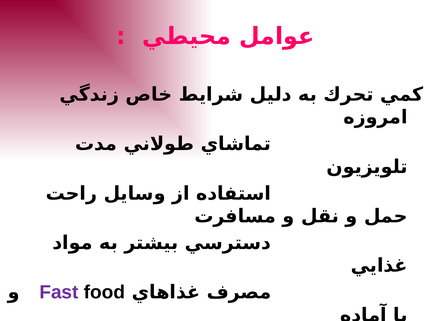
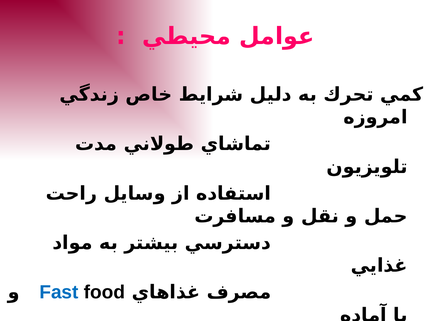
Fast colour: purple -> blue
